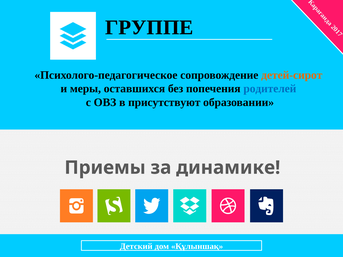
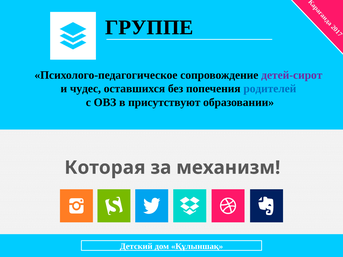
детей-сирот colour: orange -> purple
меры: меры -> чудес
Приемы: Приемы -> Которая
динамике: динамике -> механизм
